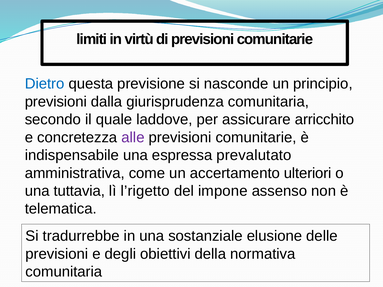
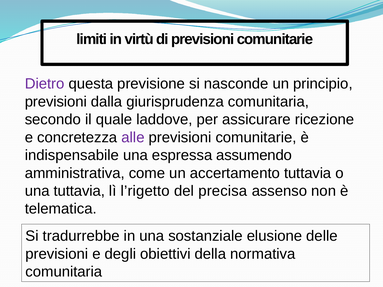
Dietro colour: blue -> purple
arricchito: arricchito -> ricezione
prevalutato: prevalutato -> assumendo
accertamento ulteriori: ulteriori -> tuttavia
impone: impone -> precisa
